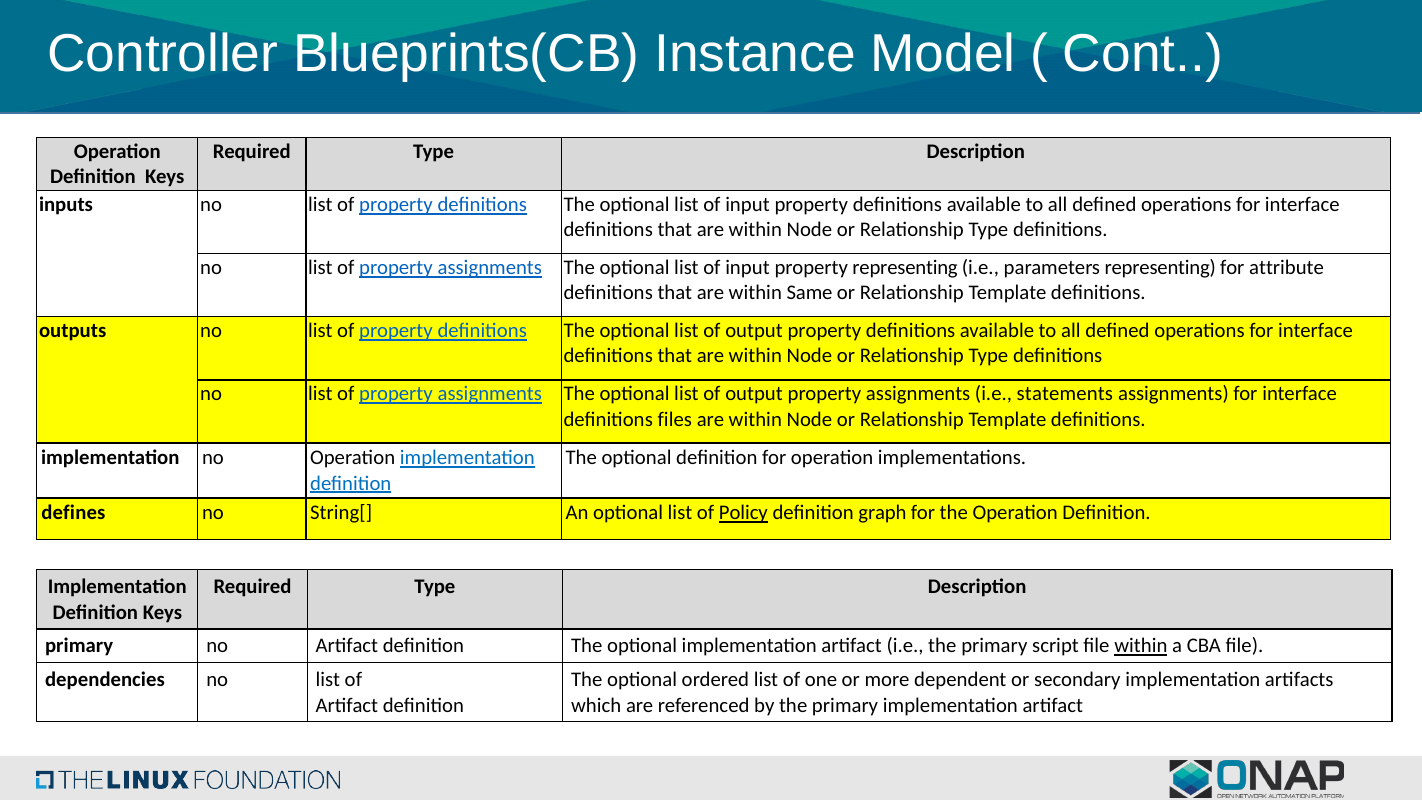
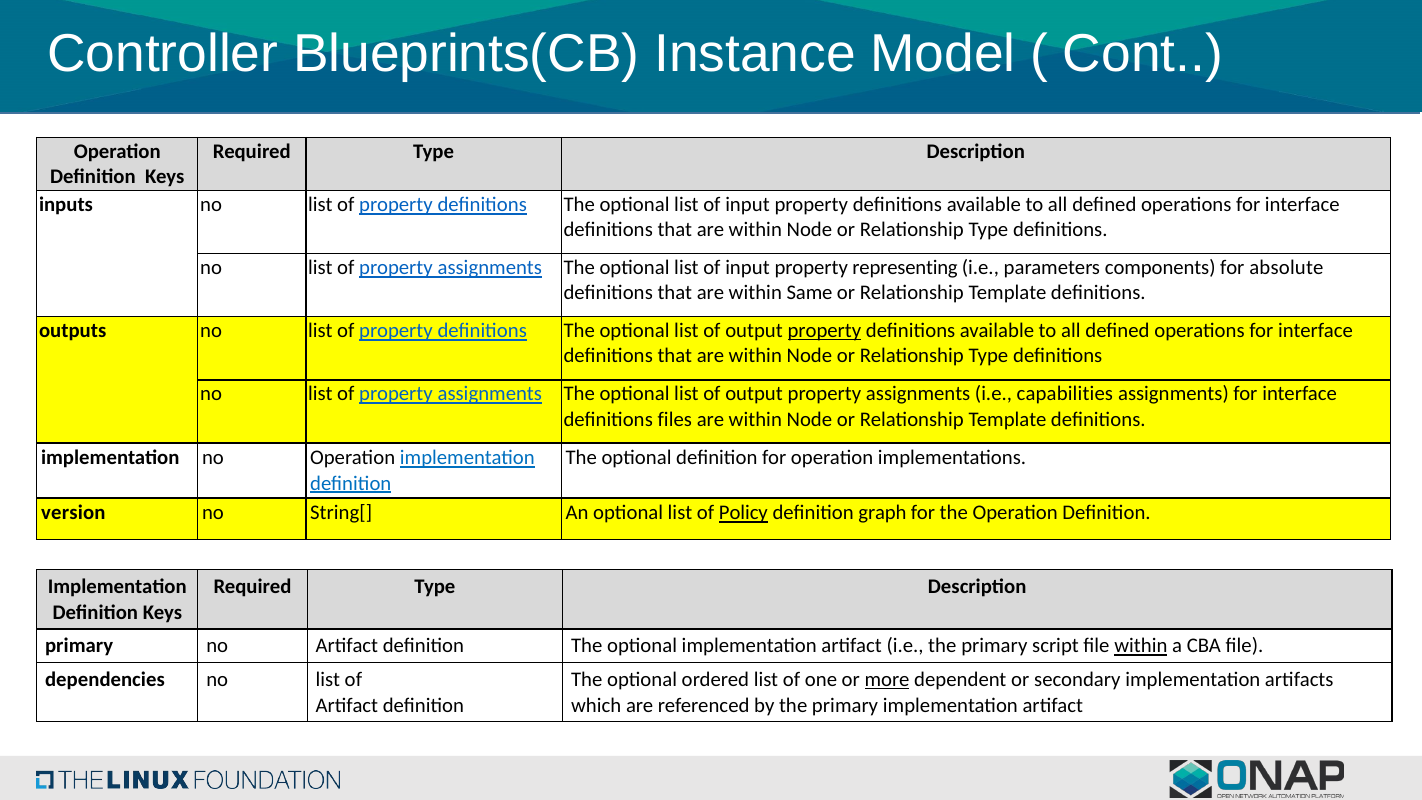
parameters representing: representing -> components
attribute: attribute -> absolute
property at (824, 331) underline: none -> present
statements: statements -> capabilities
defines: defines -> version
more underline: none -> present
